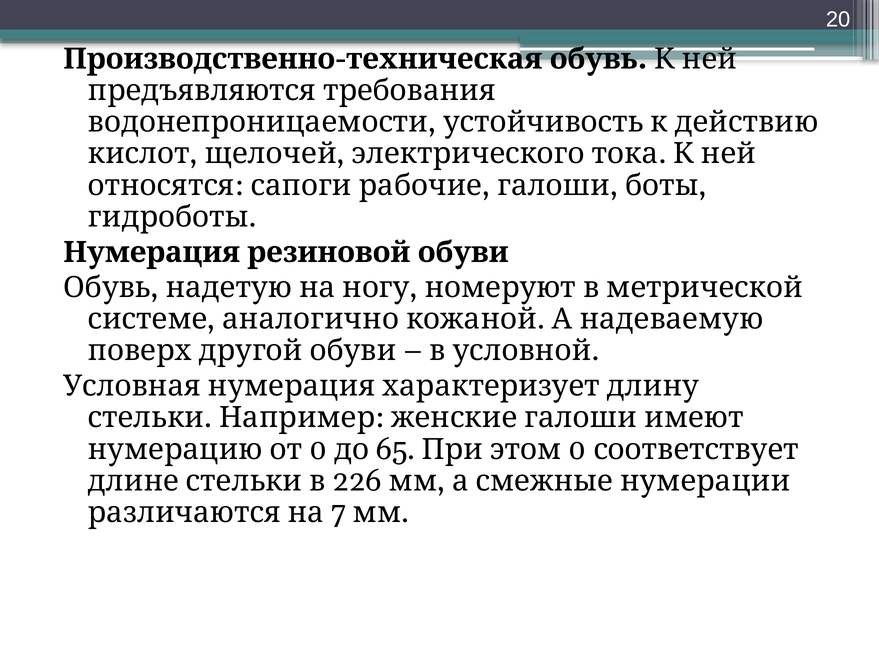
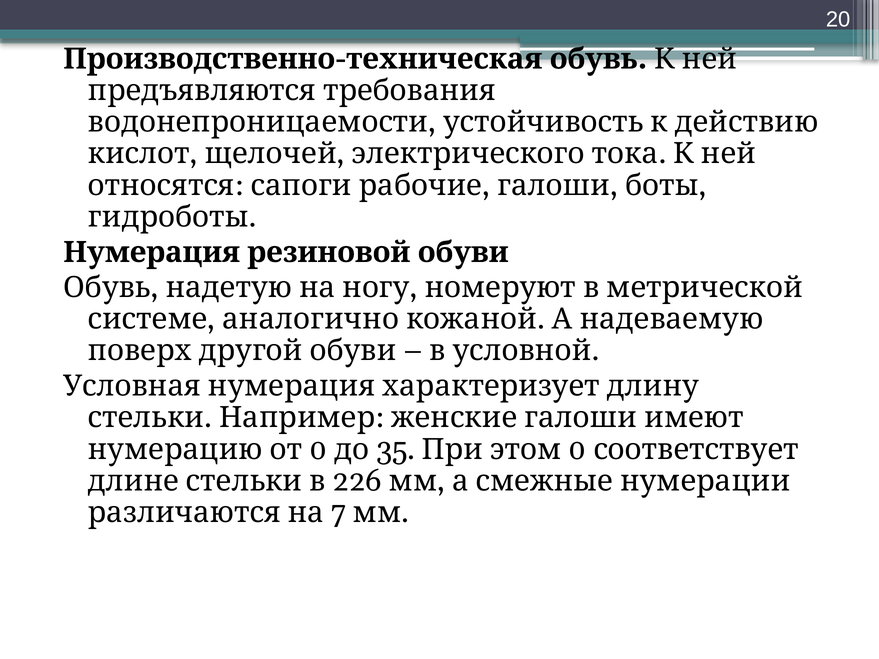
65: 65 -> 35
